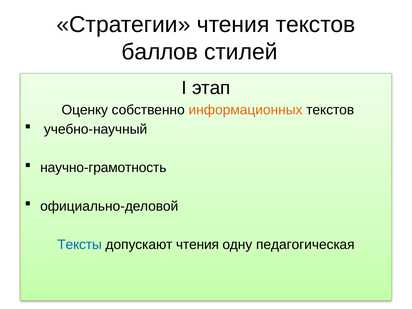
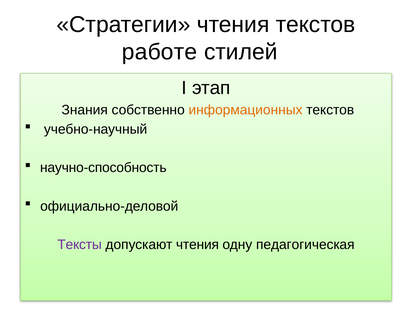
баллов: баллов -> работе
Оценку: Оценку -> Знания
научно-грамотность: научно-грамотность -> научно-способность
Тексты colour: blue -> purple
